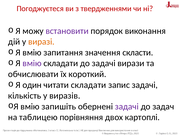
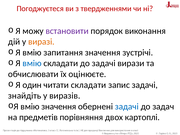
скласти: скласти -> зустрічі
вмію at (32, 63) colour: purple -> blue
короткий: короткий -> оцінюєте
кількість: кількість -> знайдіть
вмію запишіть: запишіть -> значення
задачі at (127, 106) colour: purple -> blue
таблицею: таблицею -> предметів
